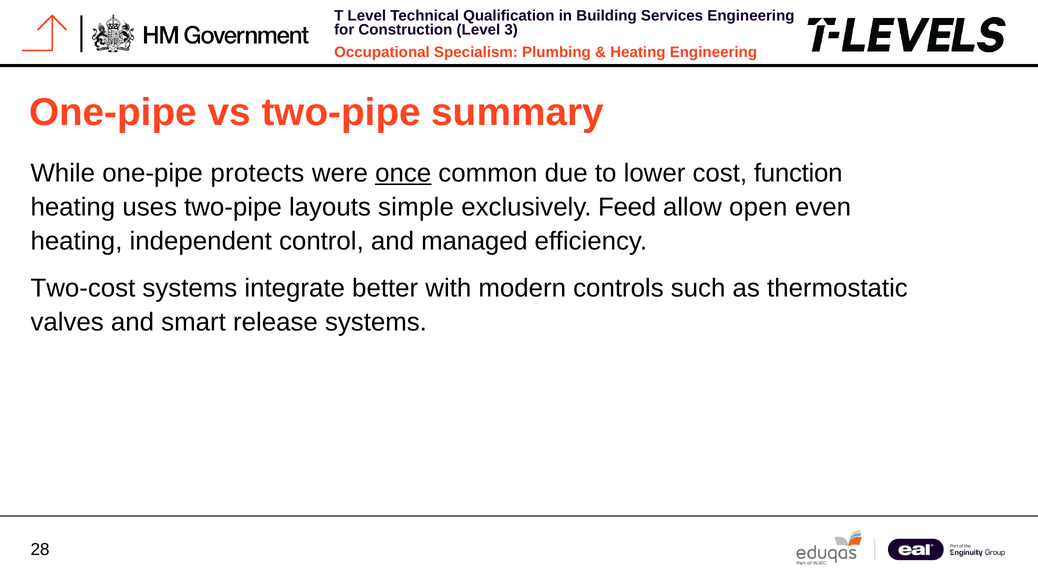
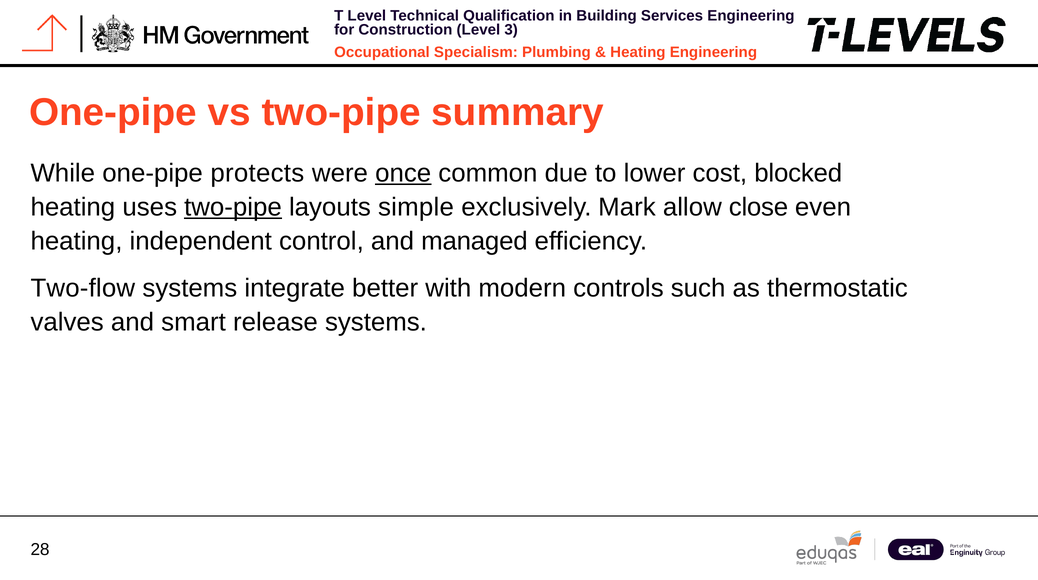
function: function -> blocked
two-pipe at (233, 207) underline: none -> present
Feed: Feed -> Mark
open: open -> close
Two-cost: Two-cost -> Two-flow
